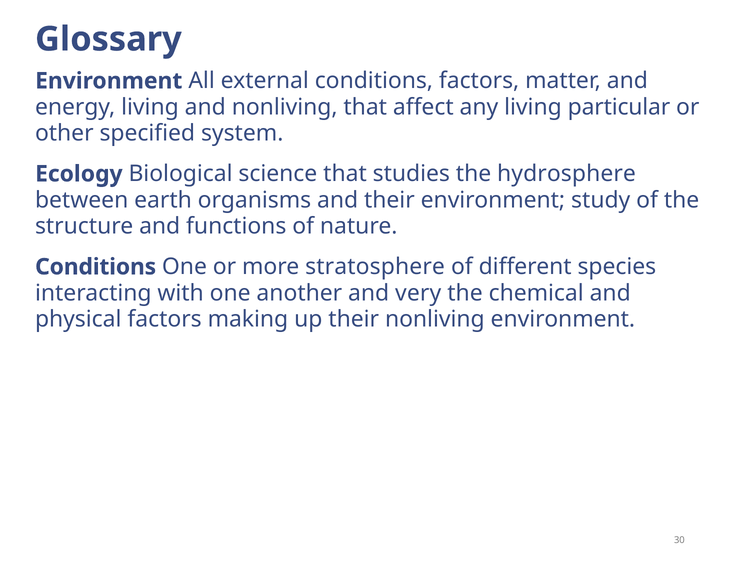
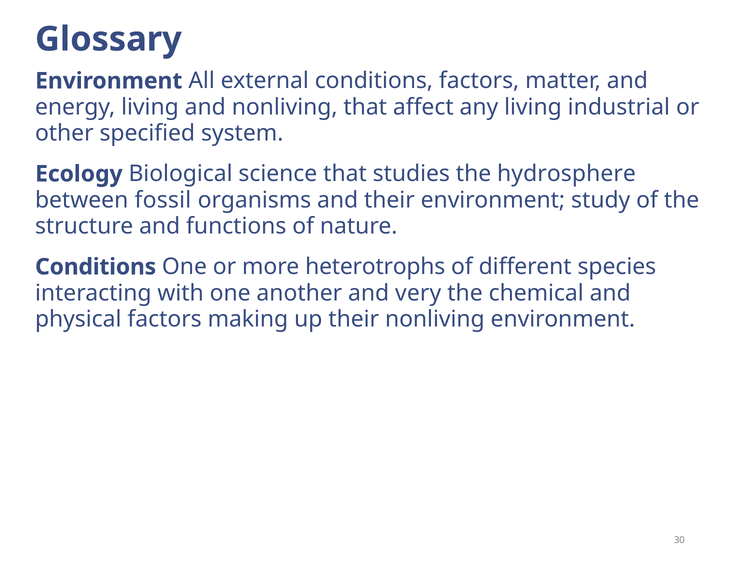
particular: particular -> industrial
earth: earth -> fossil
stratosphere: stratosphere -> heterotrophs
